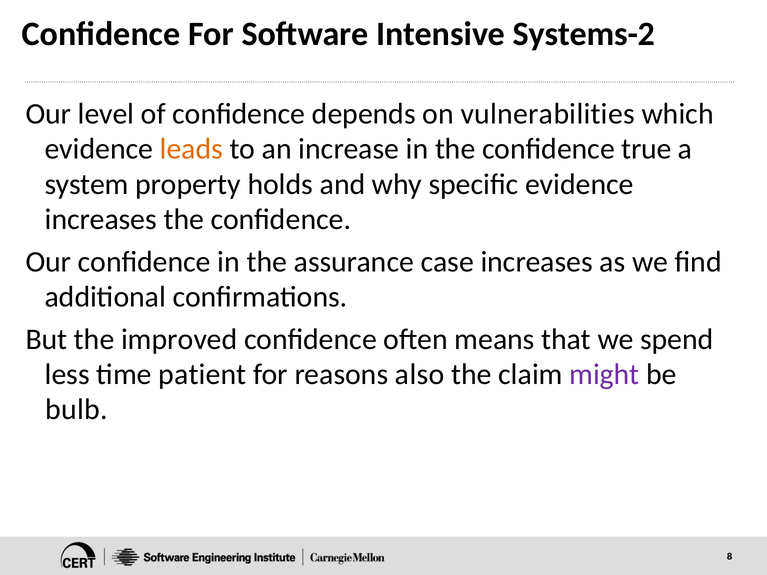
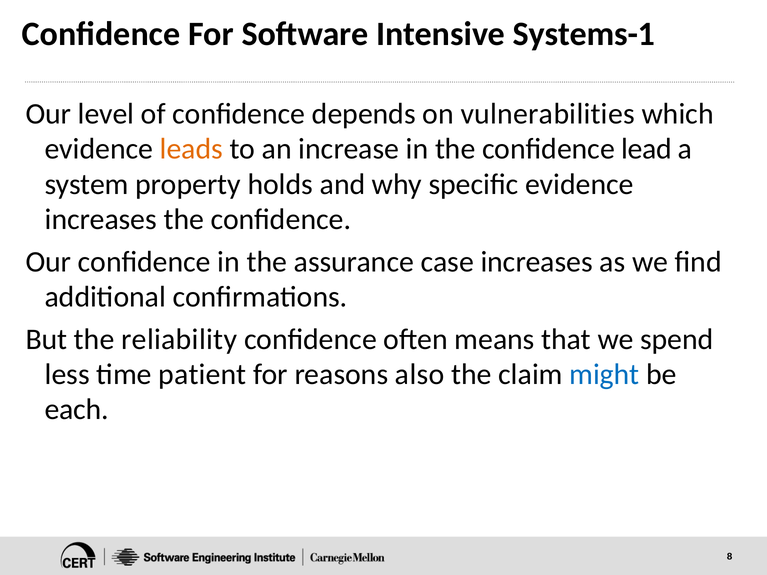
Systems-2: Systems-2 -> Systems-1
true: true -> lead
improved: improved -> reliability
might colour: purple -> blue
bulb: bulb -> each
